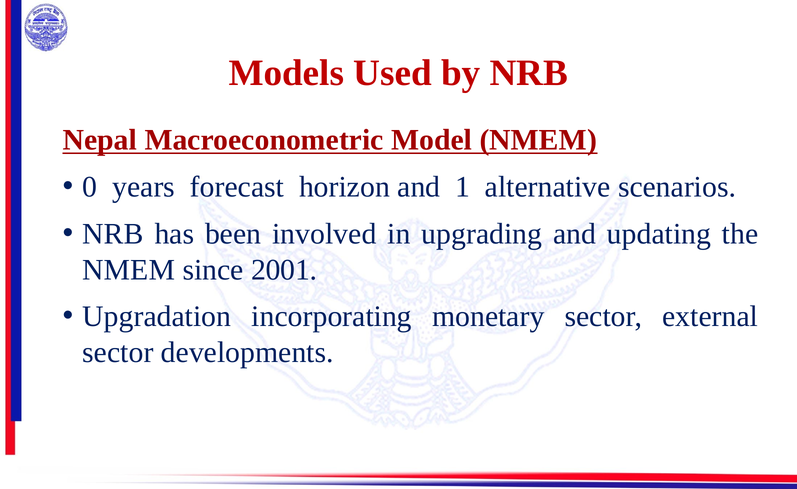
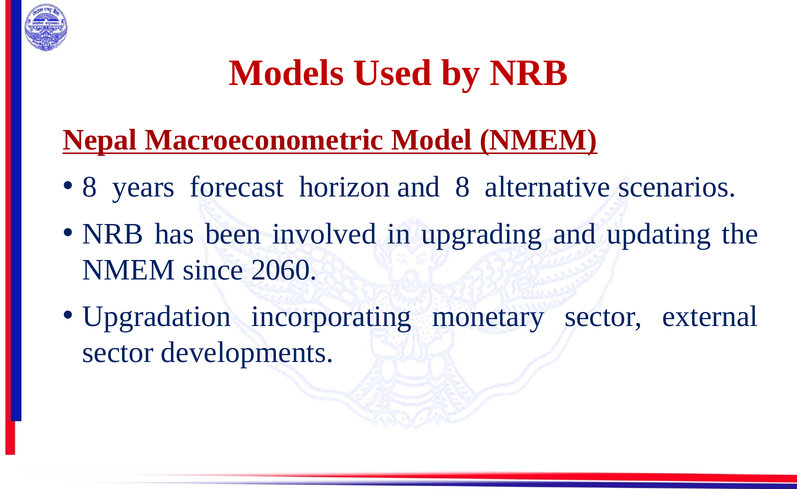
0 at (90, 187): 0 -> 8
and 1: 1 -> 8
2001: 2001 -> 2060
